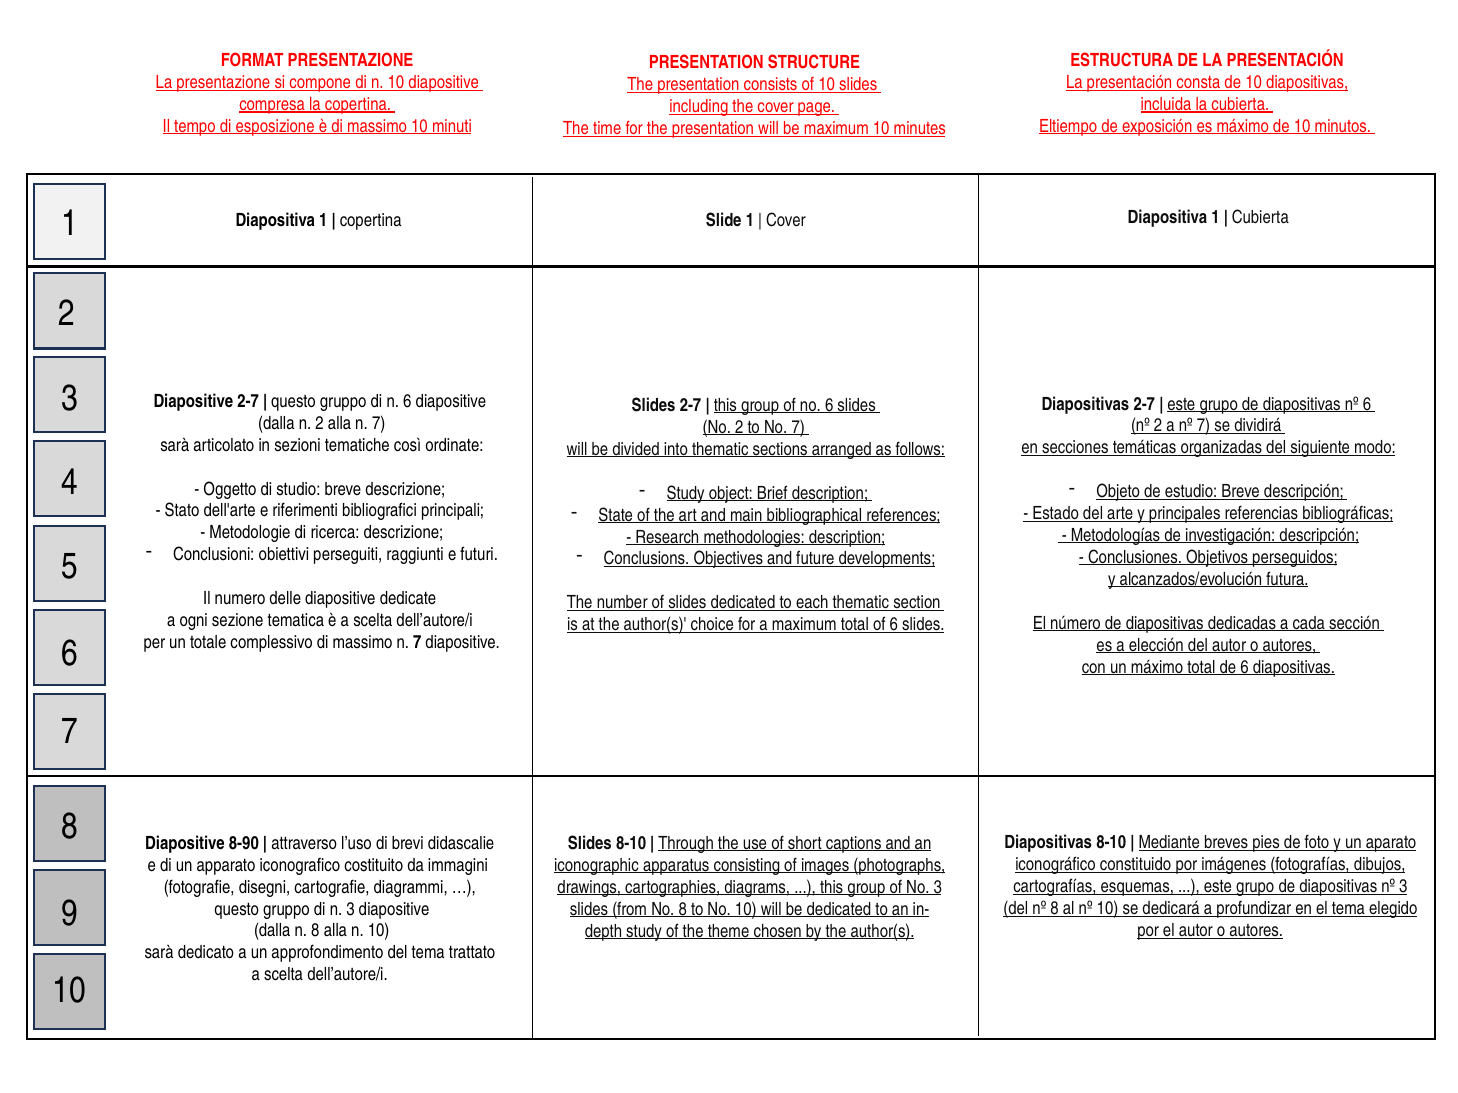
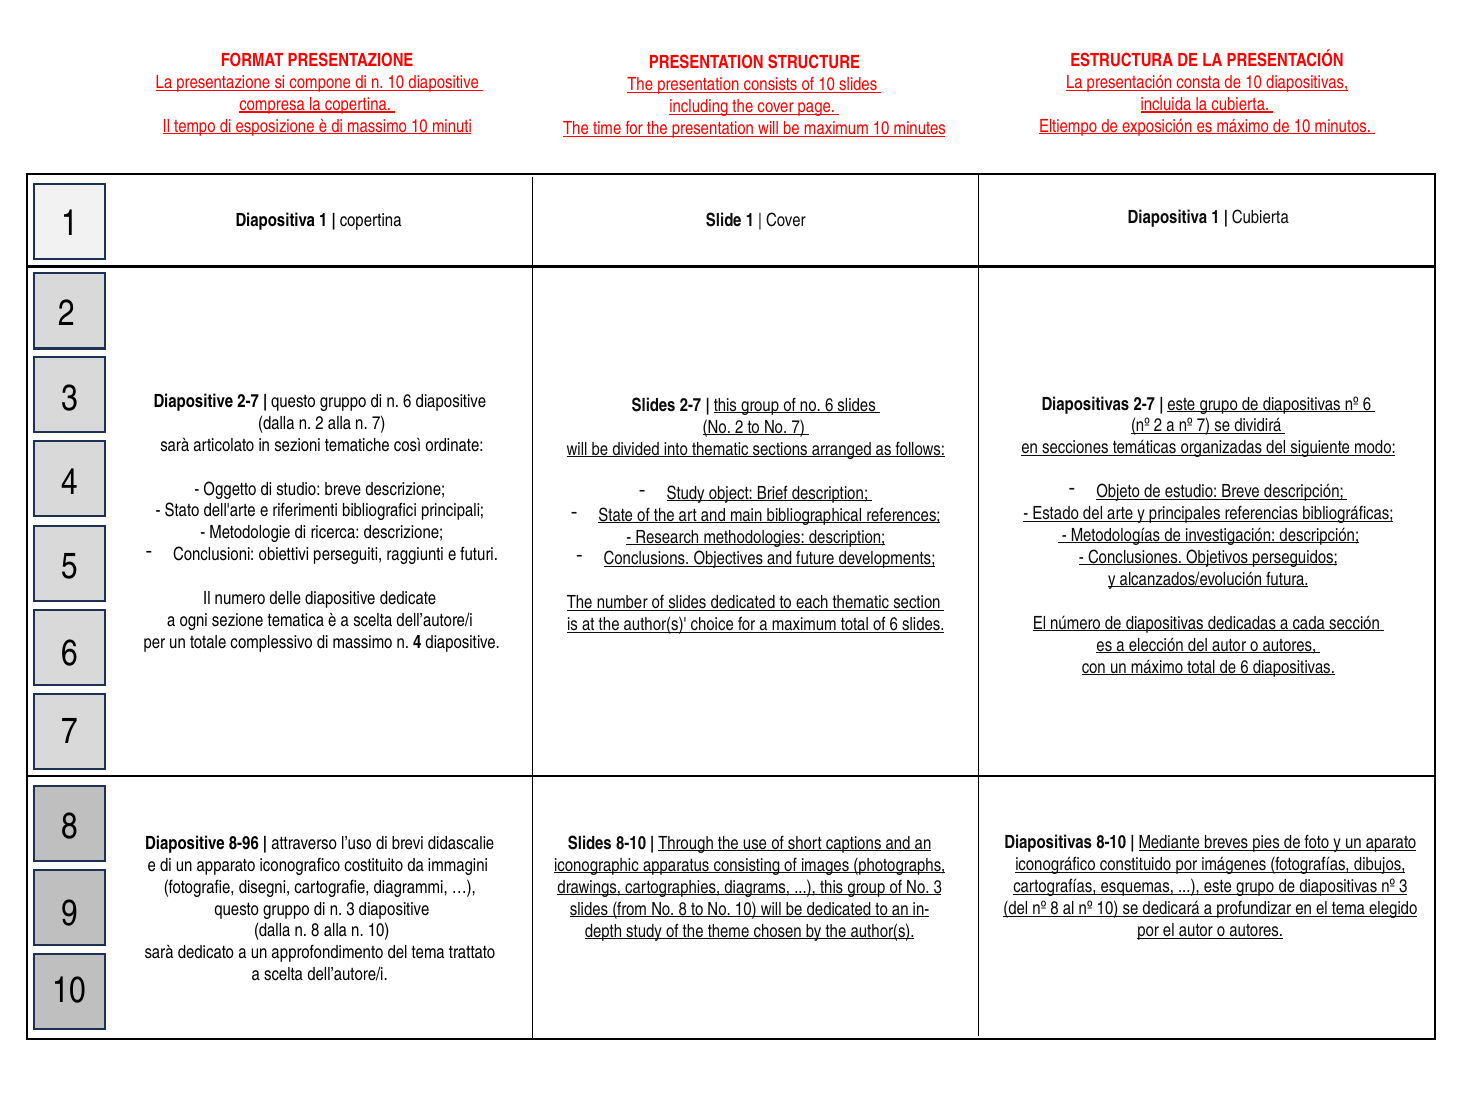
massimo n 7: 7 -> 4
8-90: 8-90 -> 8-96
